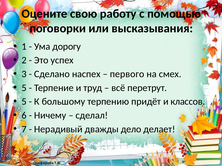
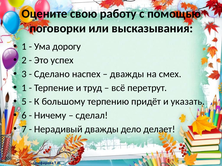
первого at (127, 74): первого -> дважды
5 at (24, 88): 5 -> 1
классов: классов -> указать
